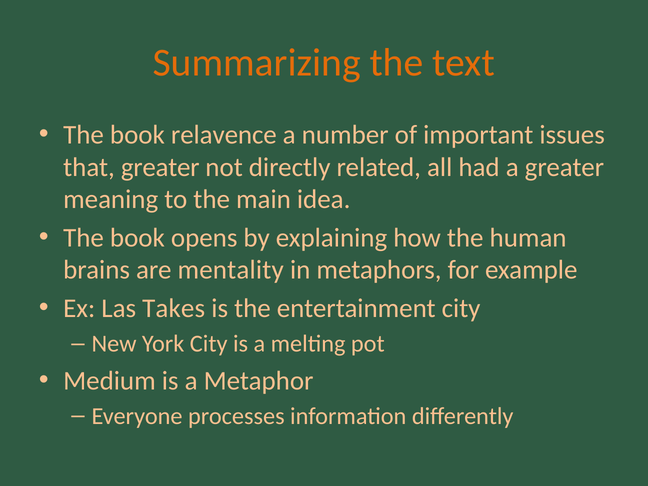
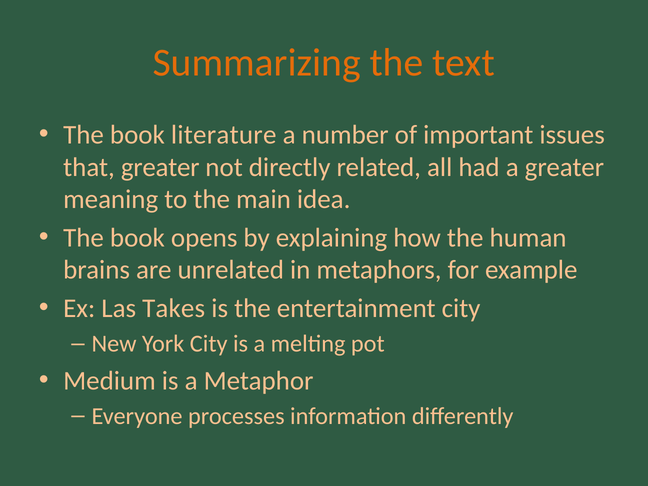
relavence: relavence -> literature
mentality: mentality -> unrelated
